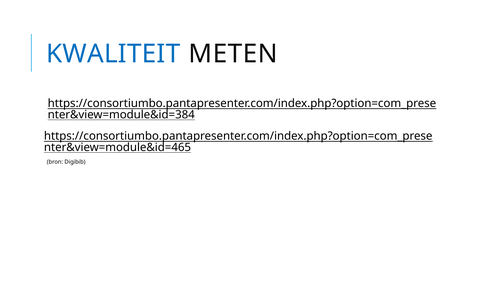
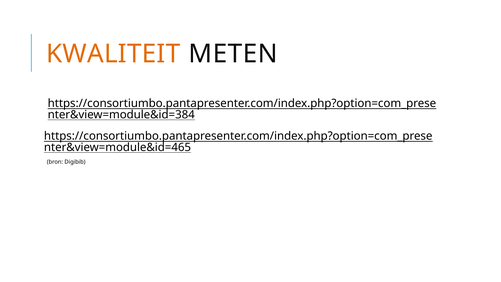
KWALITEIT colour: blue -> orange
